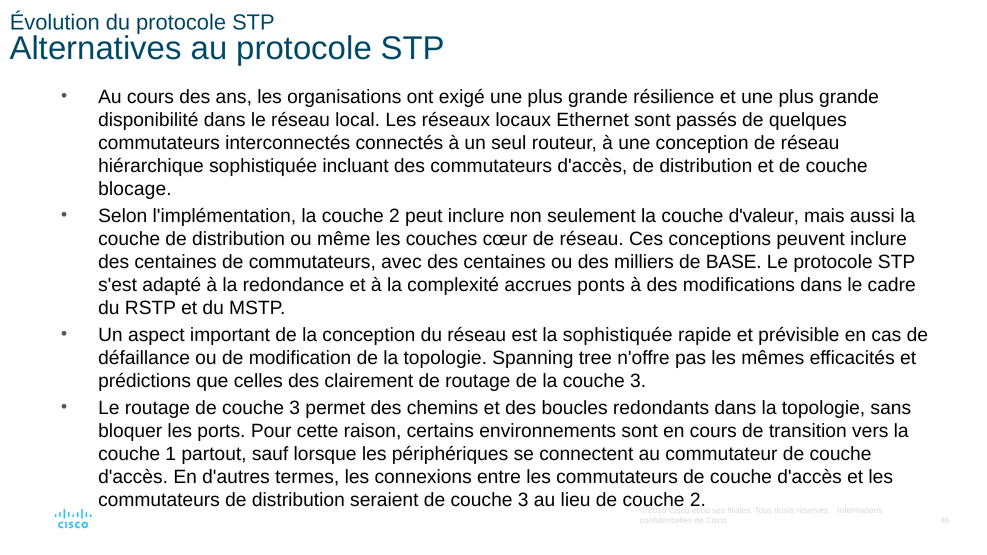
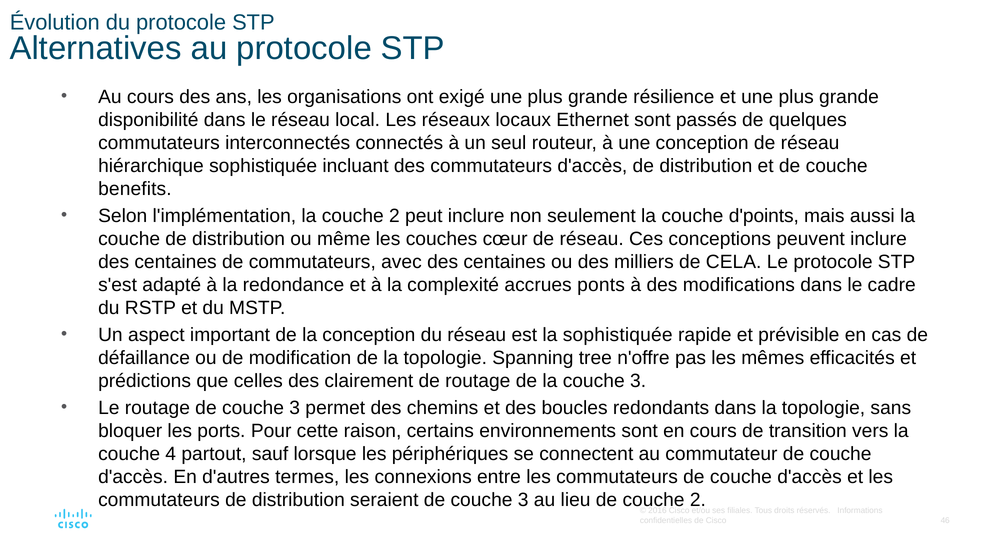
blocage: blocage -> benefits
d'valeur: d'valeur -> d'points
BASE: BASE -> CELA
1: 1 -> 4
